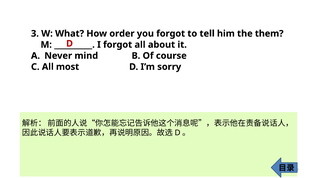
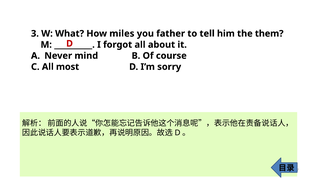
order: order -> miles
you forgot: forgot -> father
